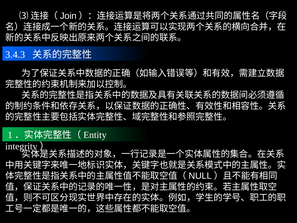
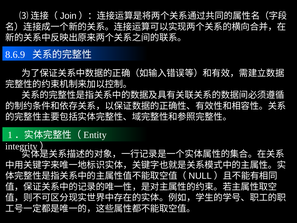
3.4.3: 3.4.3 -> 8.6.9
